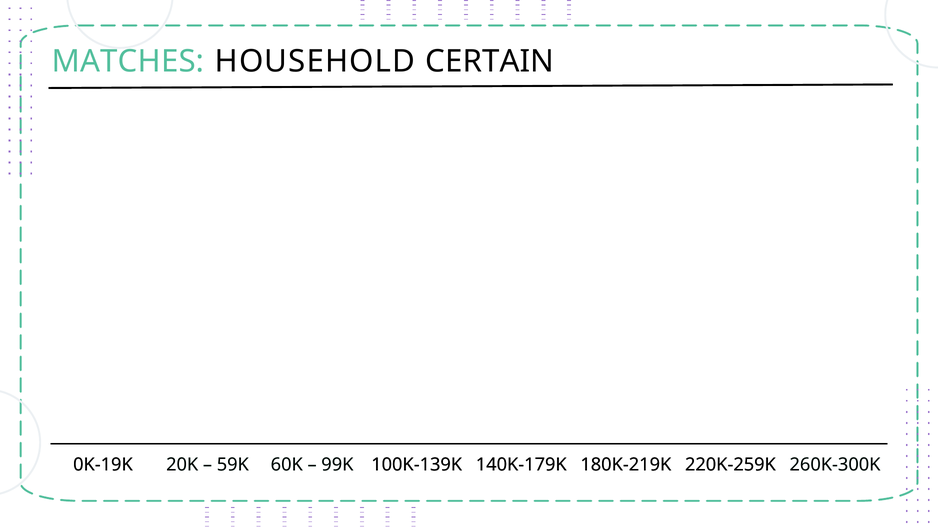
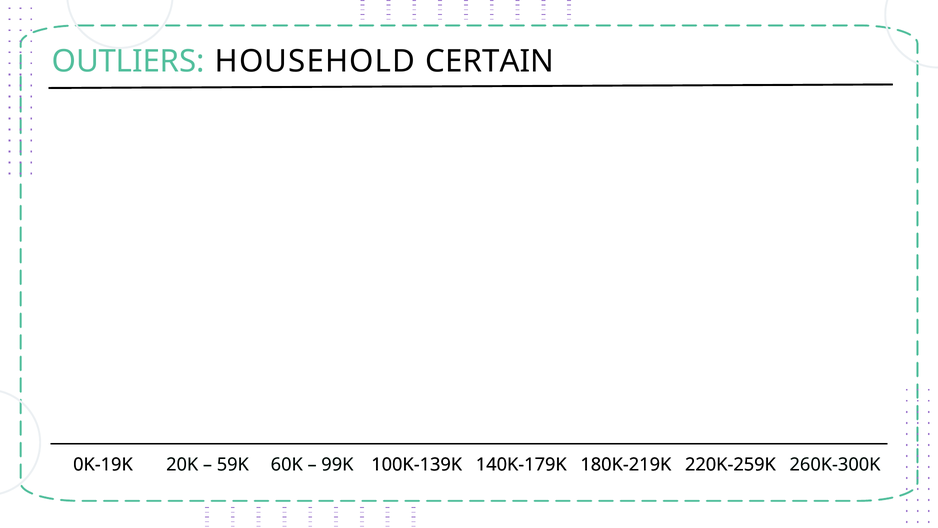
MATCHES: MATCHES -> OUTLIERS
